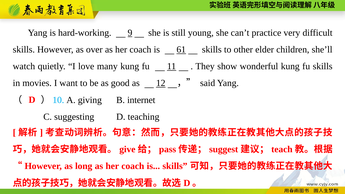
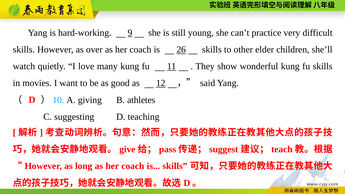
61: 61 -> 26
internet: internet -> athletes
